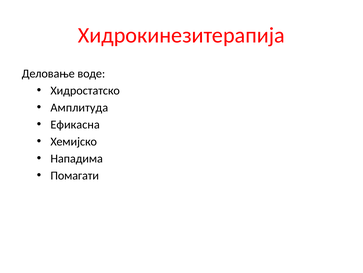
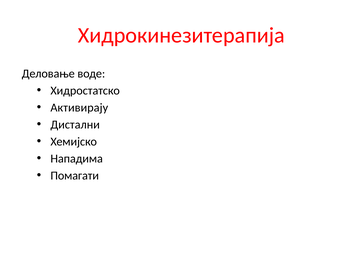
Амплитуда: Амплитуда -> Активирају
Ефикасна: Ефикасна -> Дистални
